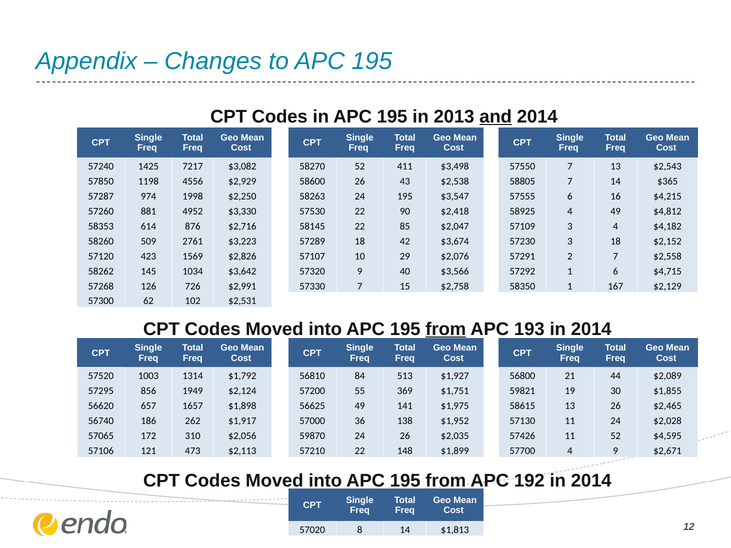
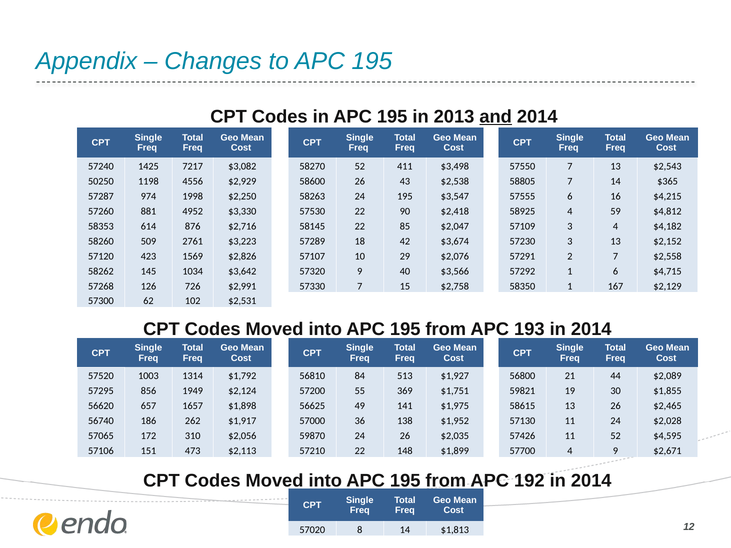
57850: 57850 -> 50250
4 49: 49 -> 59
3 18: 18 -> 13
from at (446, 329) underline: present -> none
121: 121 -> 151
